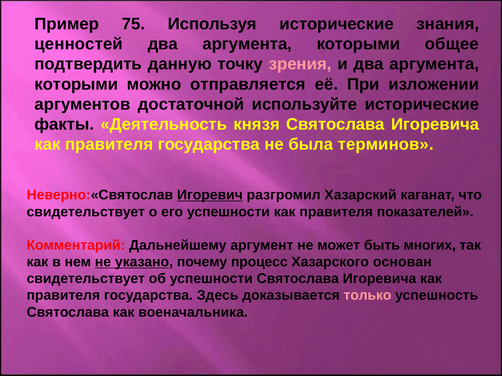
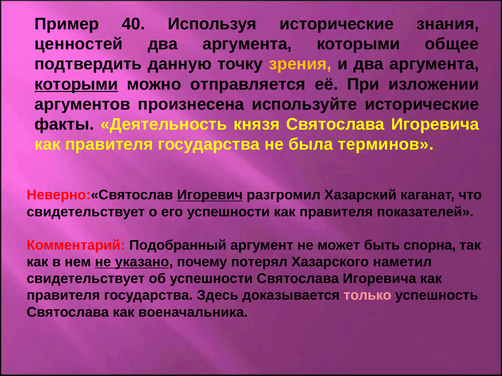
75: 75 -> 40
зрения colour: pink -> yellow
которыми at (76, 84) underline: none -> present
достаточной: достаточной -> произнесена
Дальнейшему: Дальнейшему -> Подобранный
многих: многих -> спорна
процесс: процесс -> потерял
основан: основан -> наметил
